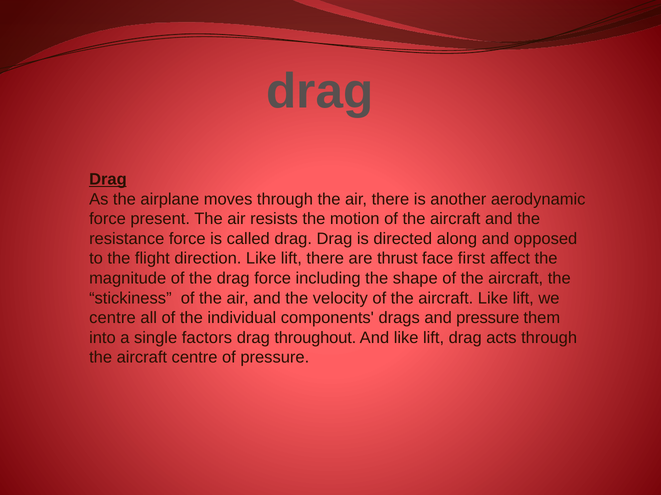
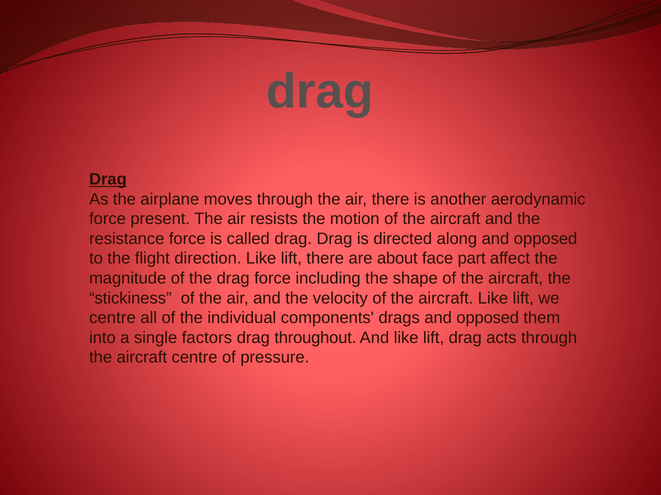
thrust: thrust -> about
first: first -> part
drags and pressure: pressure -> opposed
